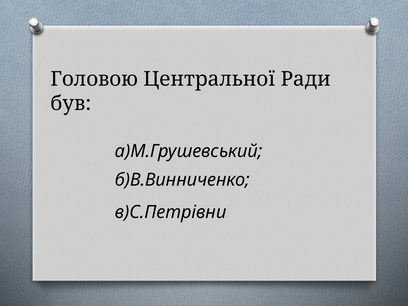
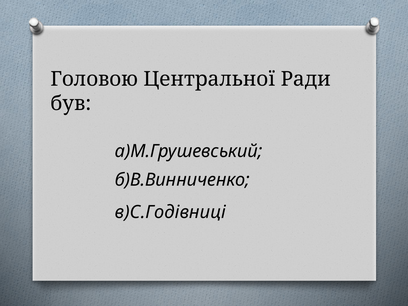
в)С.Петрівни: в)С.Петрівни -> в)С.Годівниці
